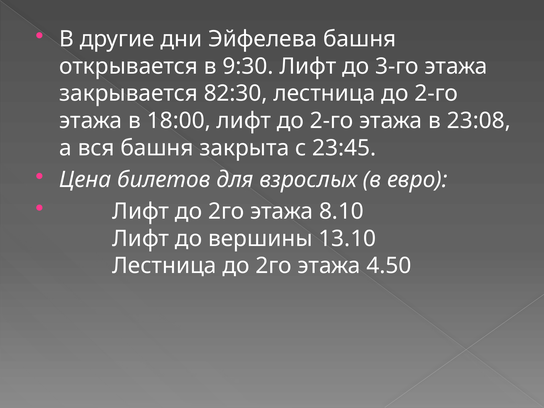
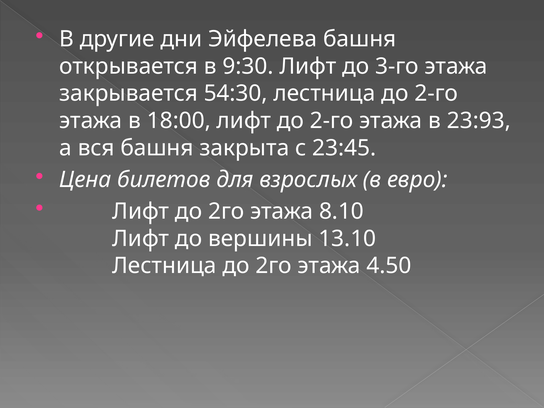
82:30: 82:30 -> 54:30
23:08: 23:08 -> 23:93
